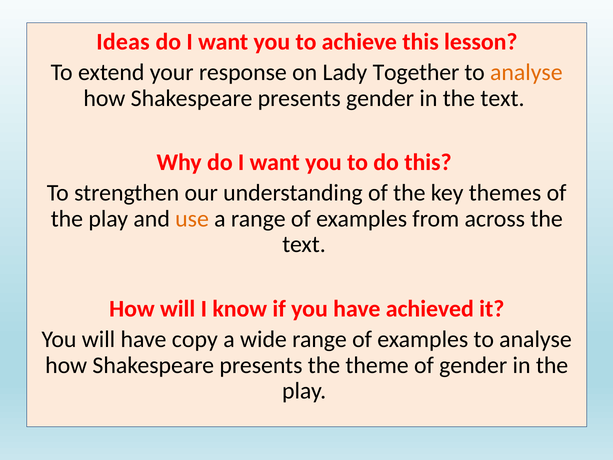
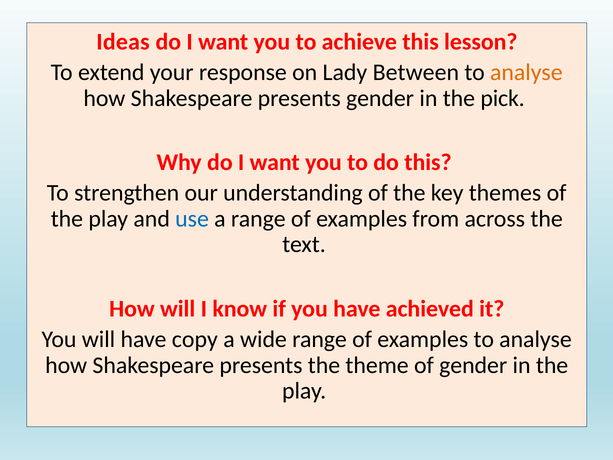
Together: Together -> Between
in the text: text -> pick
use colour: orange -> blue
